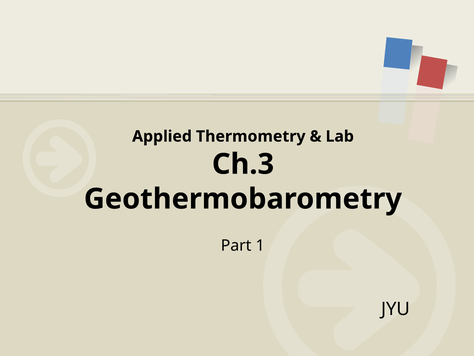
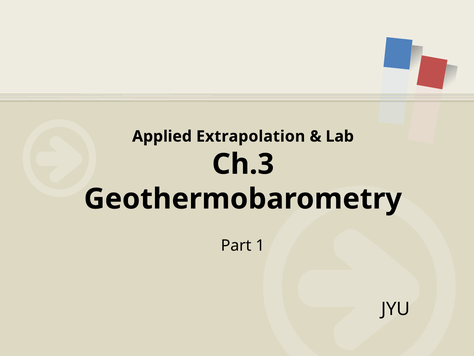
Thermometry: Thermometry -> Extrapolation
